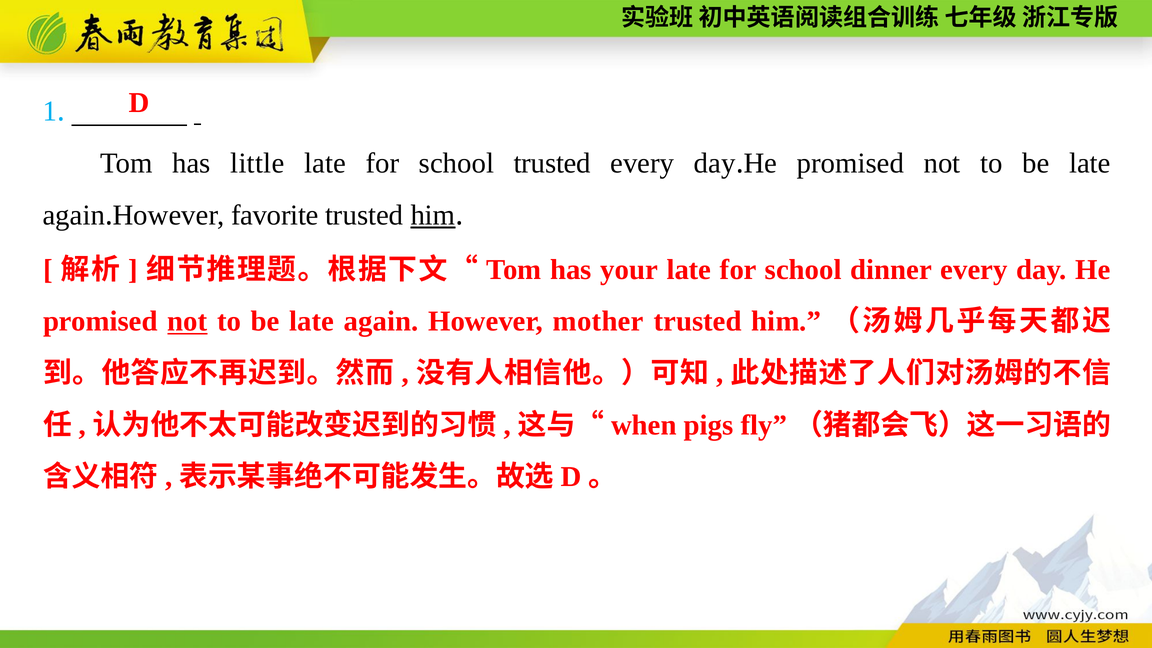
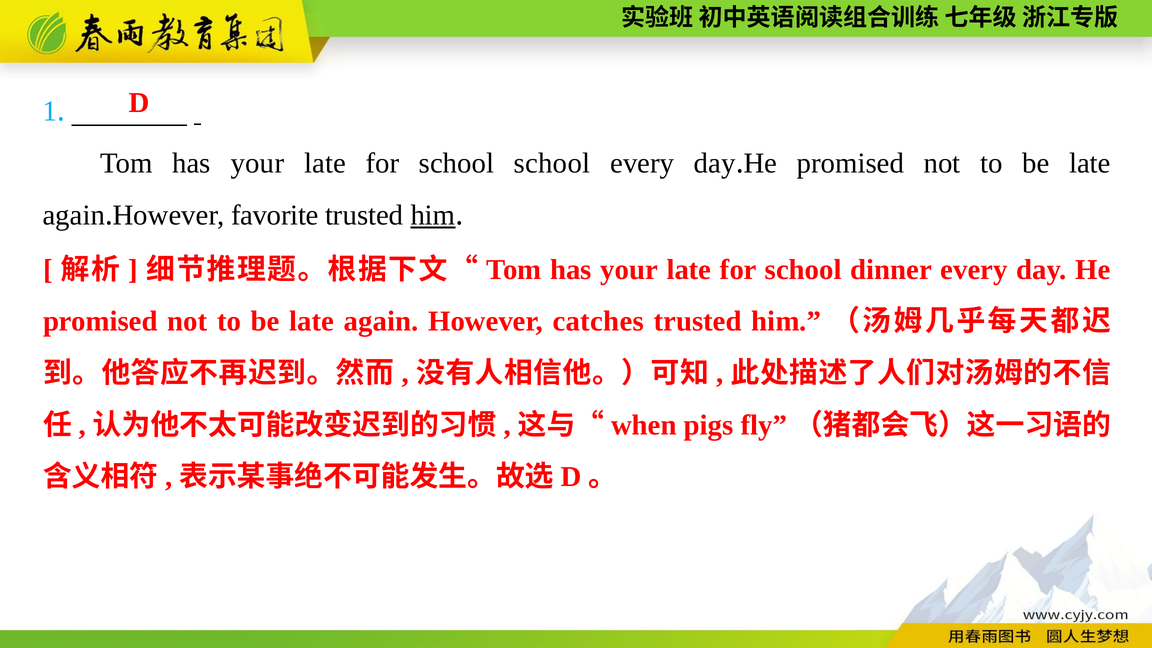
little at (257, 163): little -> your
school trusted: trusted -> school
not at (187, 321) underline: present -> none
mother: mother -> catches
